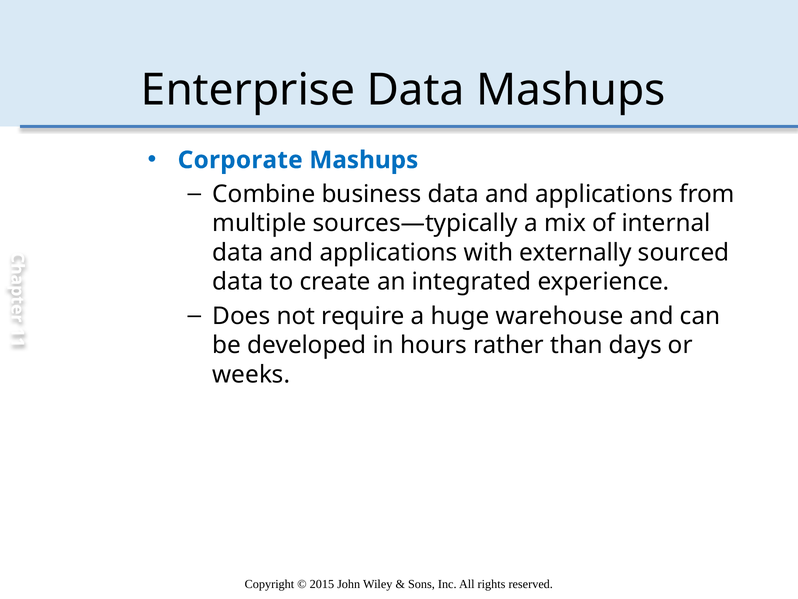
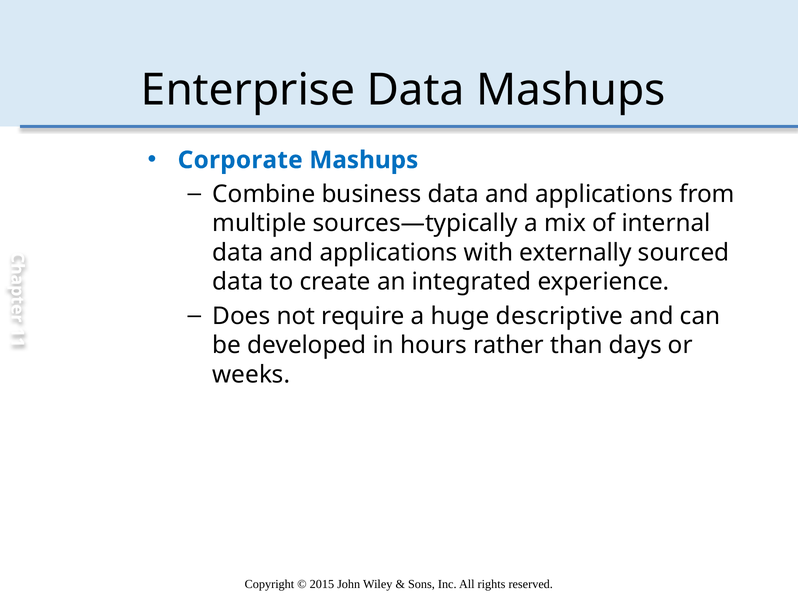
warehouse: warehouse -> descriptive
